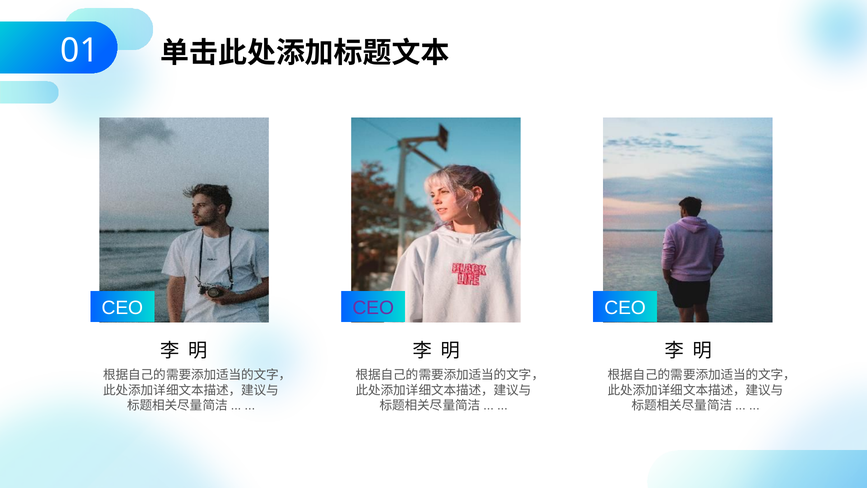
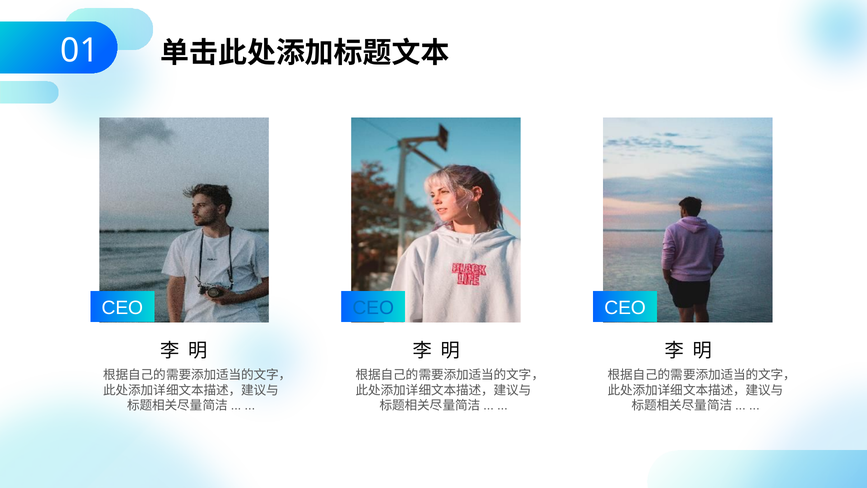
CEO at (373, 308) colour: purple -> blue
